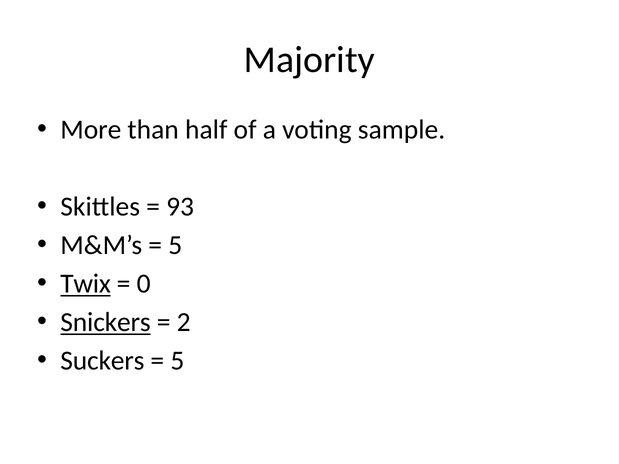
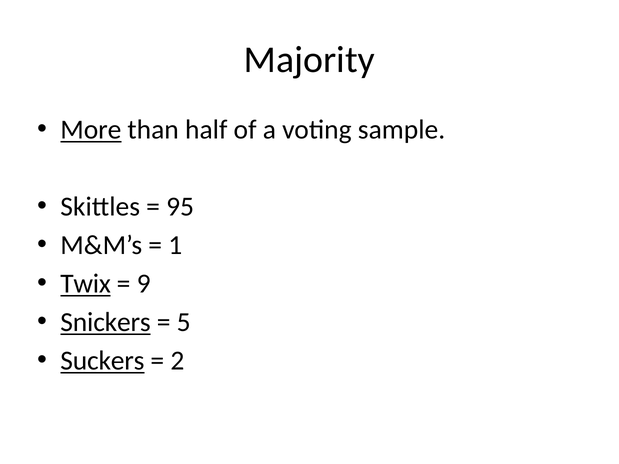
More underline: none -> present
93: 93 -> 95
5 at (175, 245): 5 -> 1
0: 0 -> 9
2: 2 -> 5
Suckers underline: none -> present
5 at (177, 361): 5 -> 2
